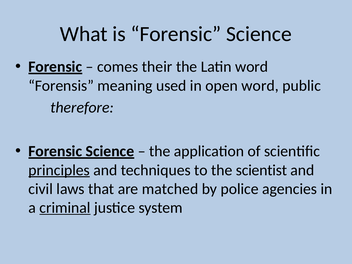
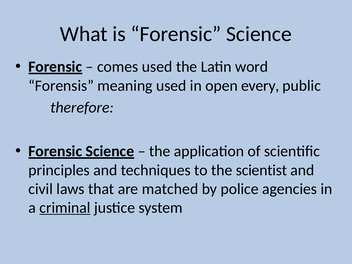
comes their: their -> used
open word: word -> every
principles underline: present -> none
